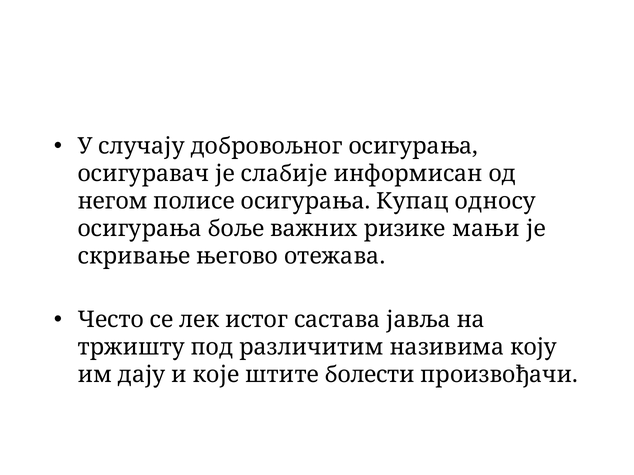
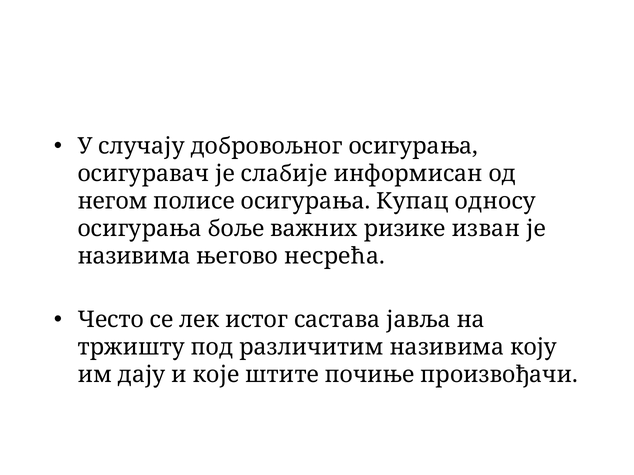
мањи: мањи -> изван
скривање at (134, 256): скривање -> називима
отежава: отежава -> несрећа
болести: болести -> почиње
